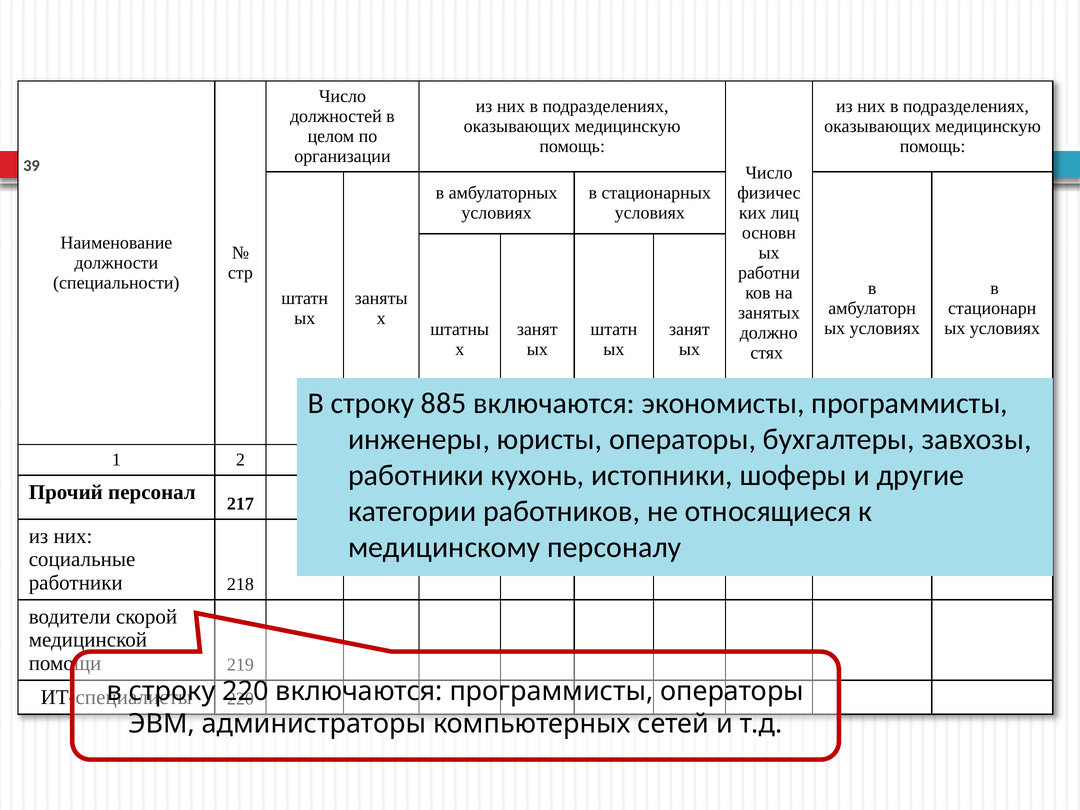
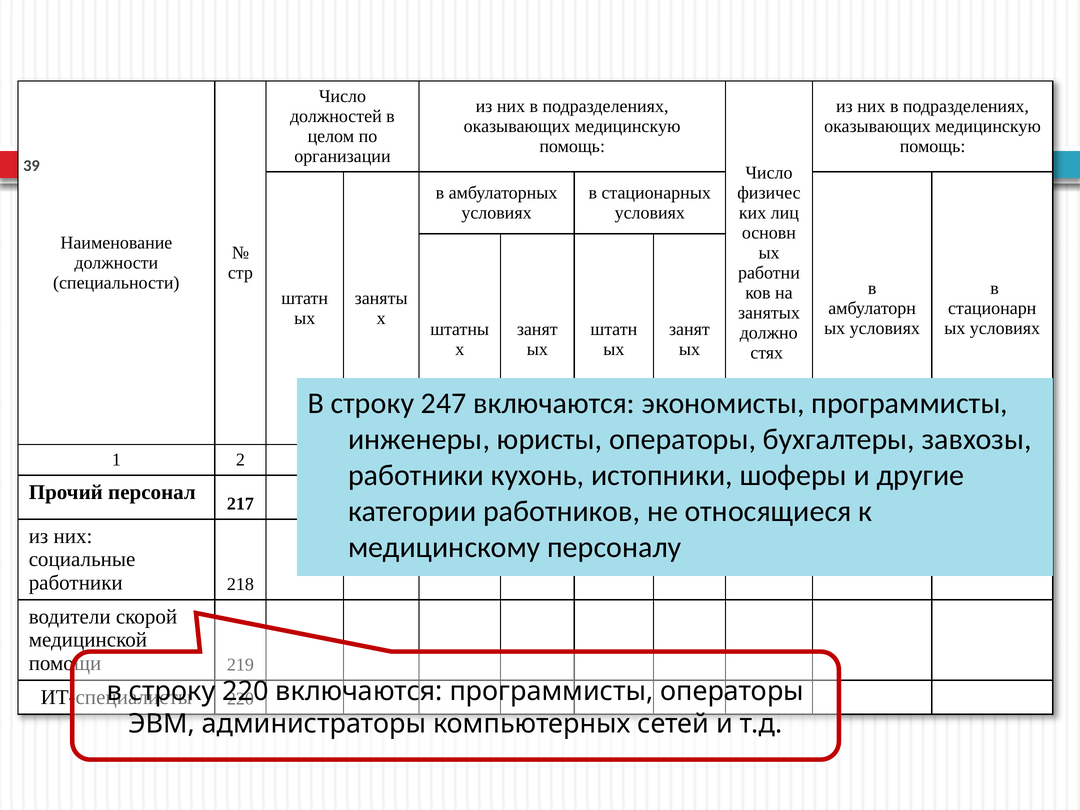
885: 885 -> 247
